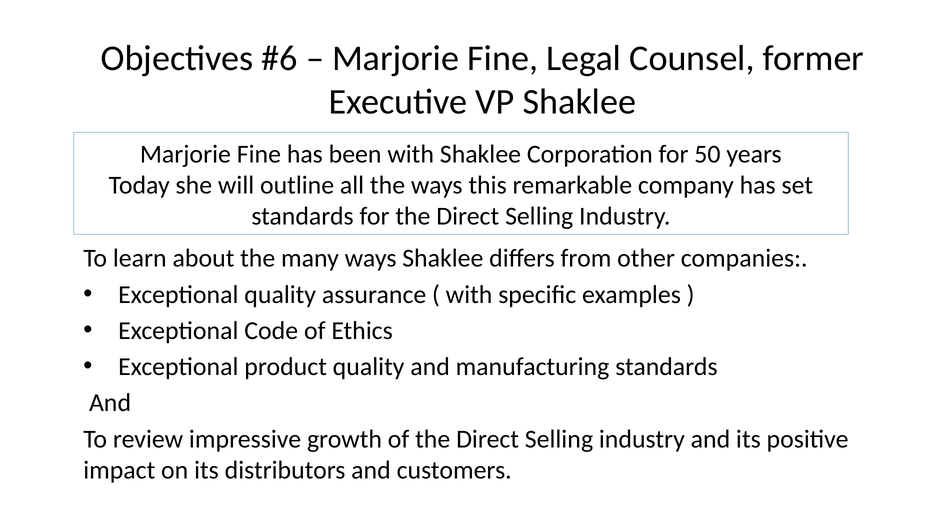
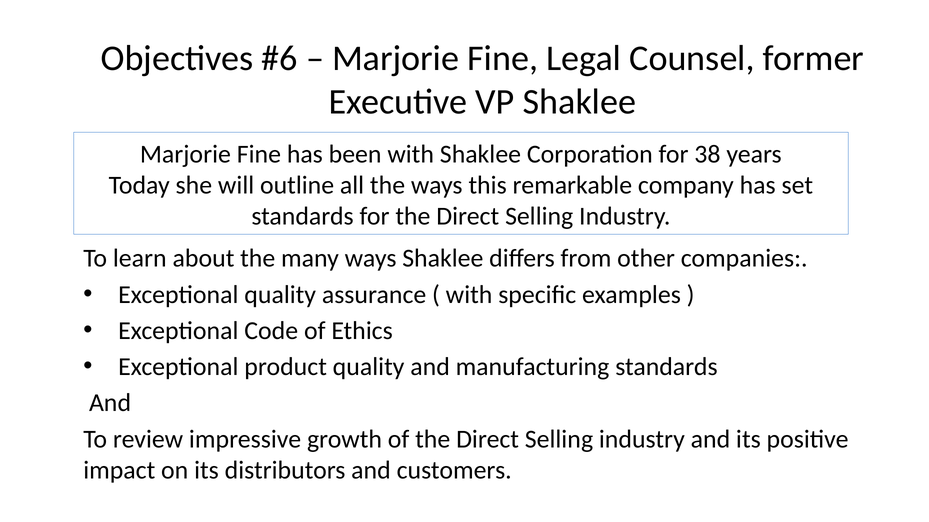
50: 50 -> 38
